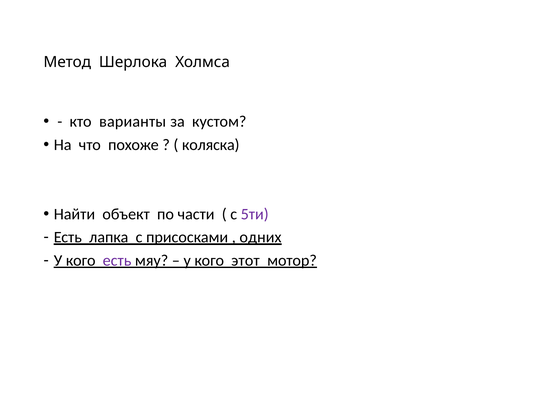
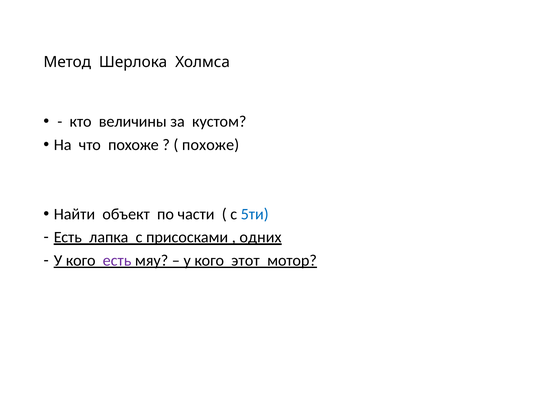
варианты: варианты -> величины
коляска at (211, 145): коляска -> похоже
5ти colour: purple -> blue
